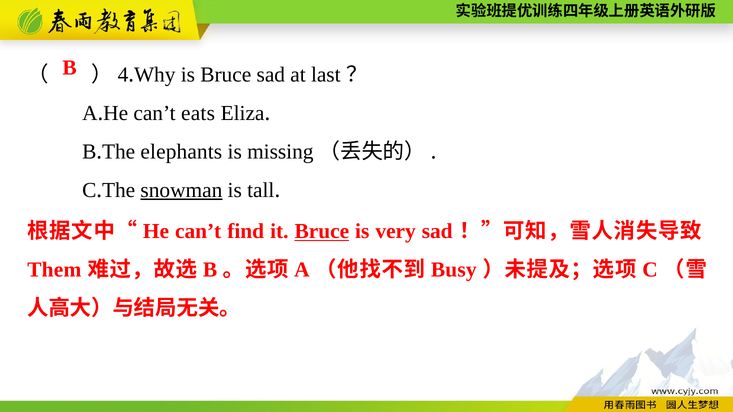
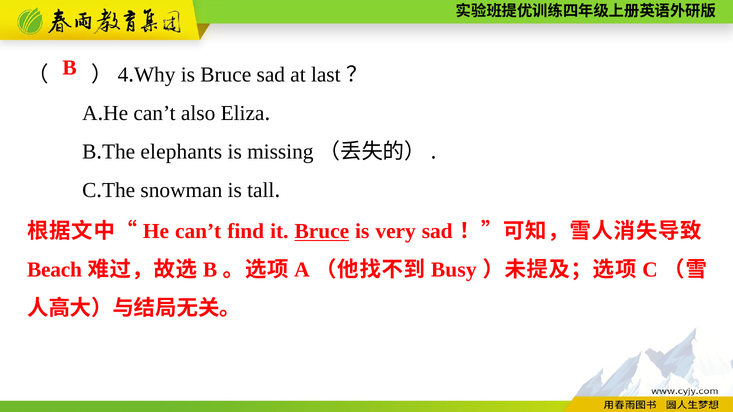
eats: eats -> also
snowman underline: present -> none
Them: Them -> Beach
